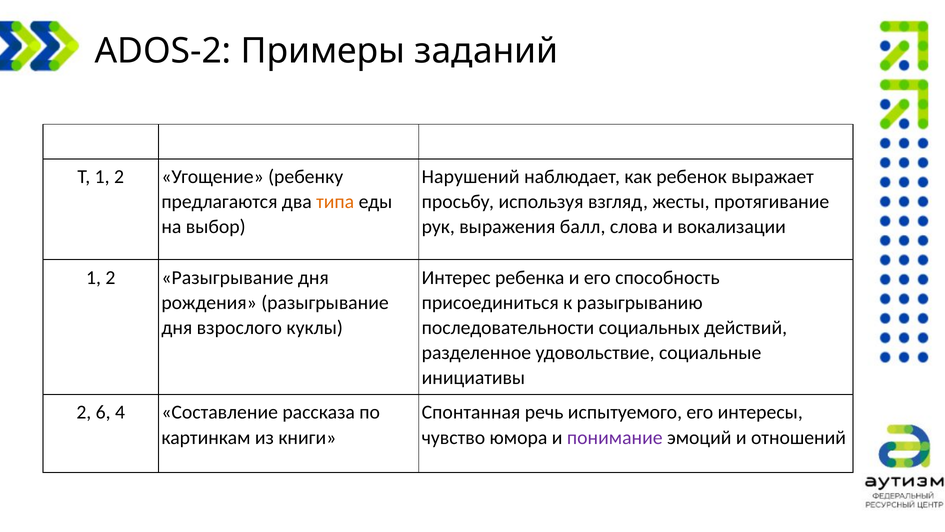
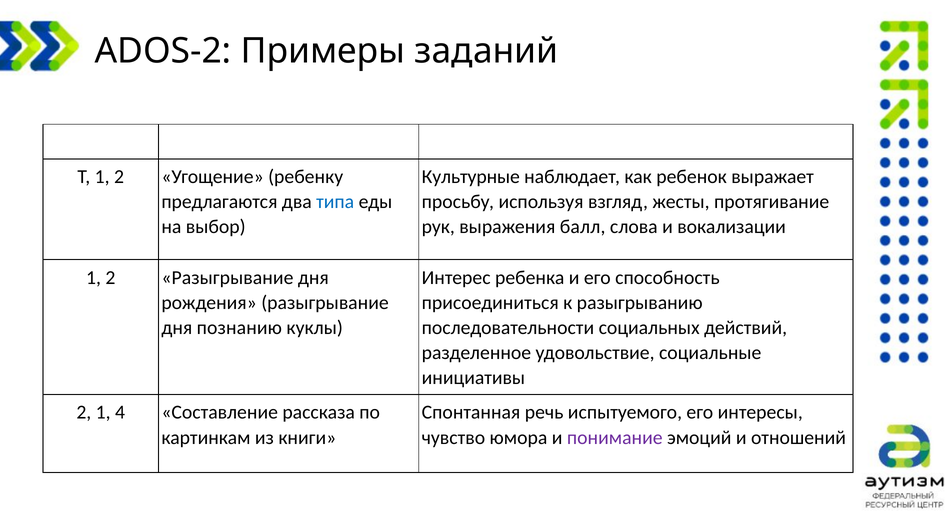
Нарушений: Нарушений -> Культурные
типа colour: orange -> blue
взрослого: взрослого -> познанию
2 6: 6 -> 1
